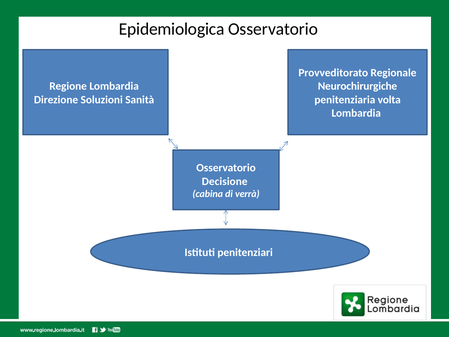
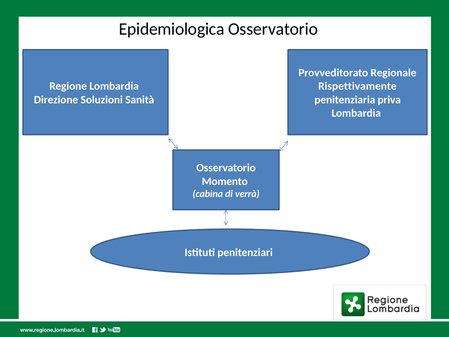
Neurochirurgiche: Neurochirurgiche -> Rispettivamente
volta: volta -> priva
Decisione: Decisione -> Momento
